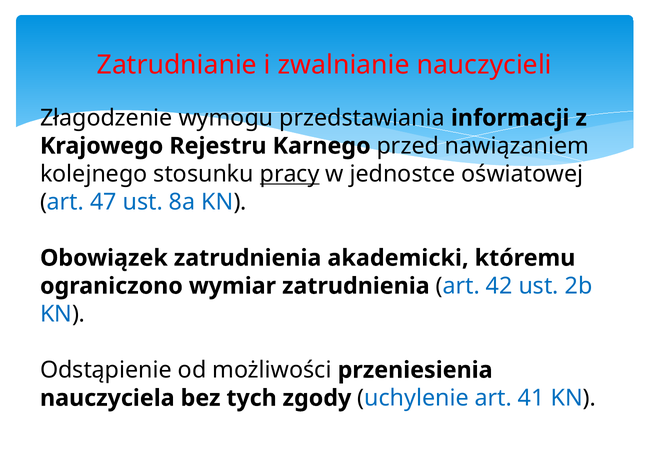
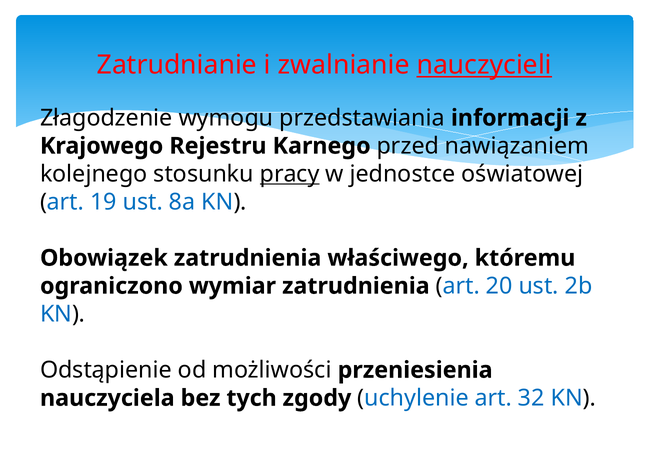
nauczycieli underline: none -> present
47: 47 -> 19
akademicki: akademicki -> właściwego
42: 42 -> 20
41: 41 -> 32
